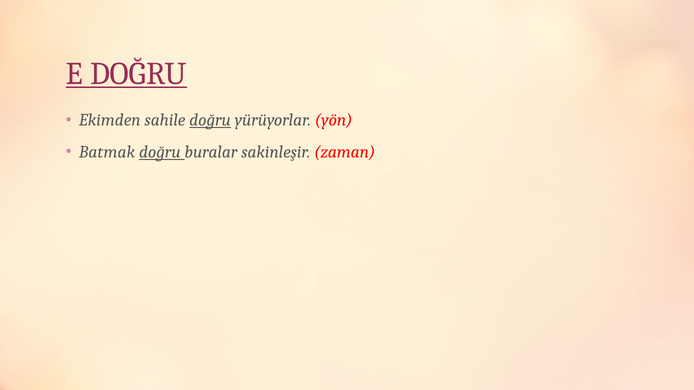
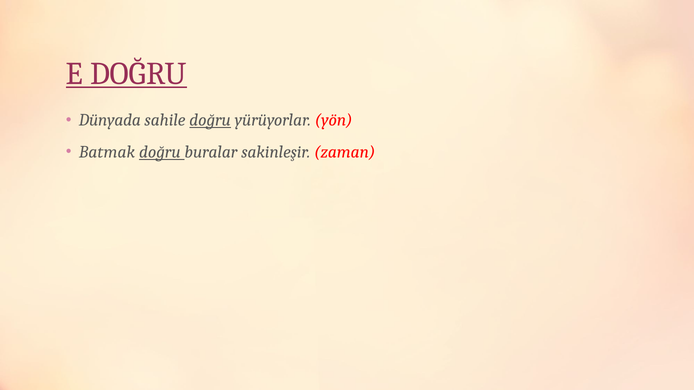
Ekimden: Ekimden -> Dünyada
